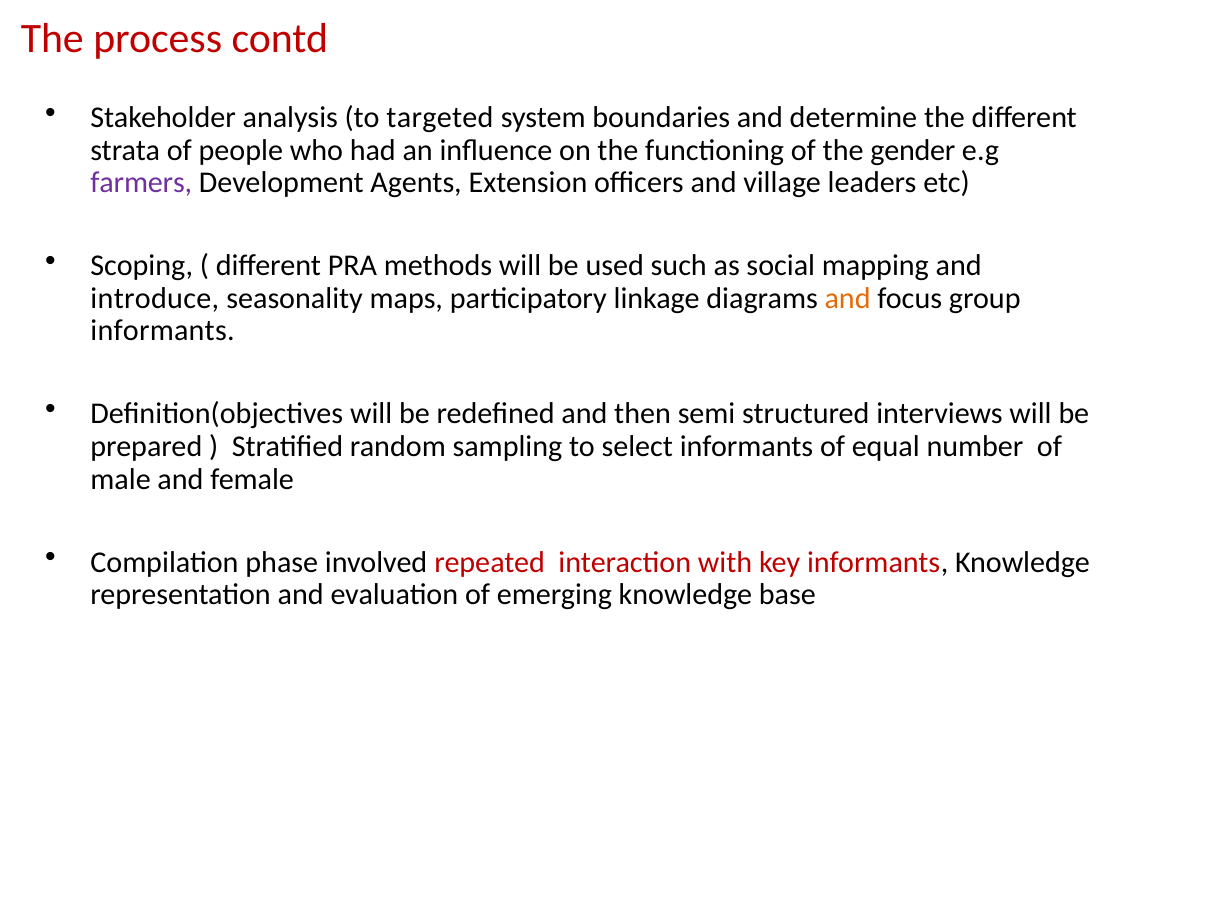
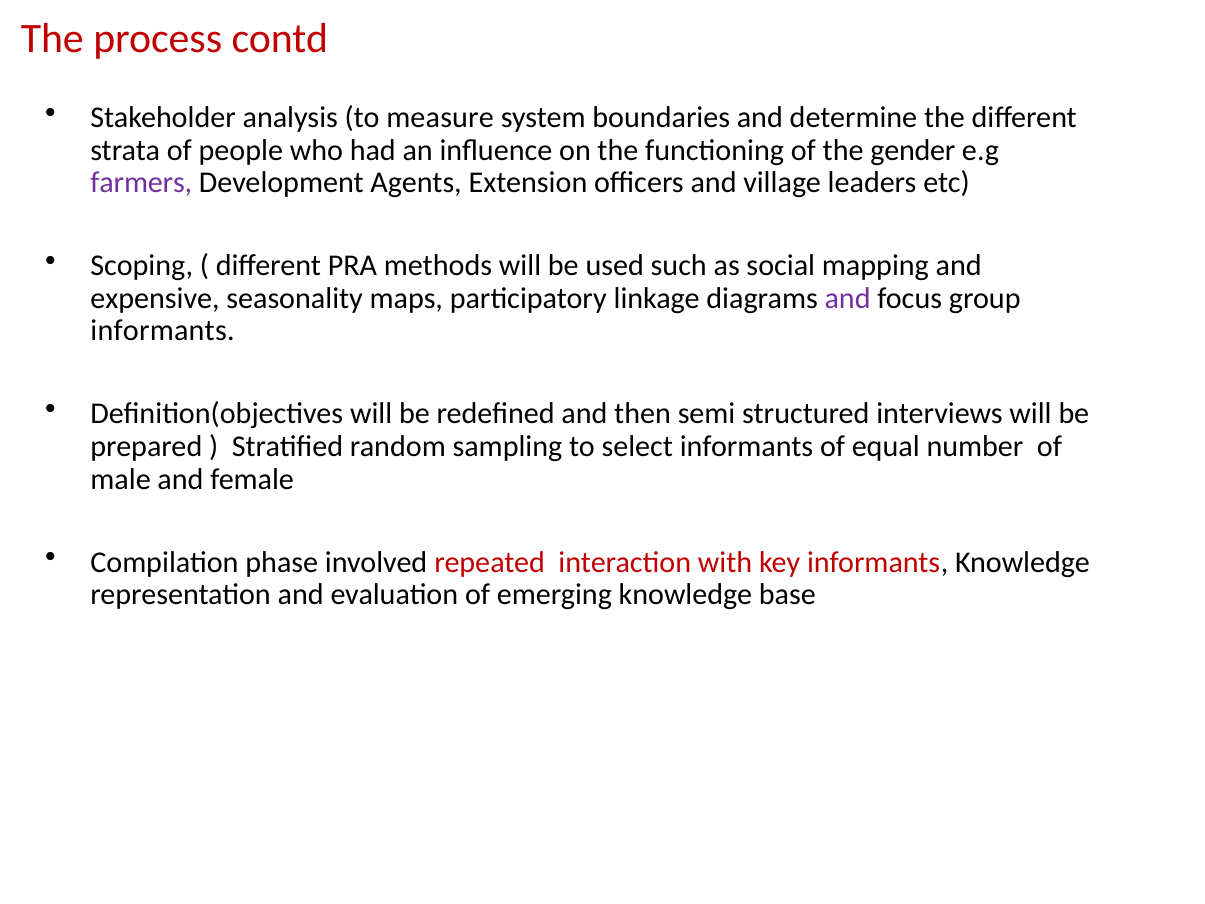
targeted: targeted -> measure
introduce: introduce -> expensive
and at (848, 298) colour: orange -> purple
